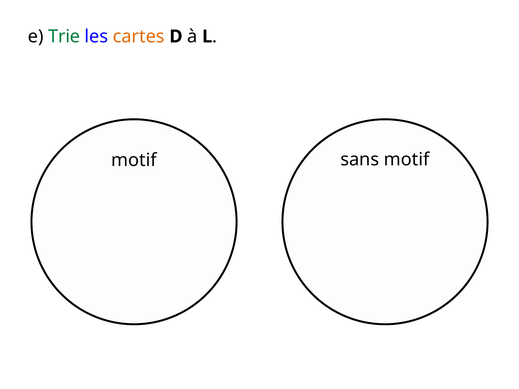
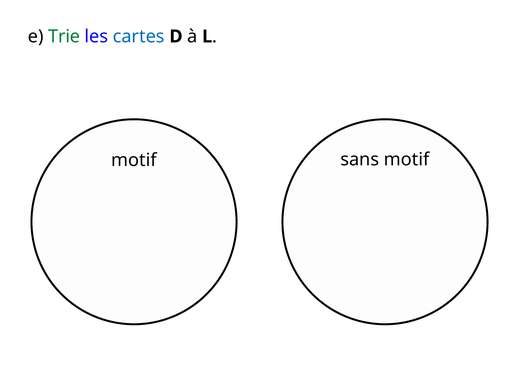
cartes colour: orange -> blue
